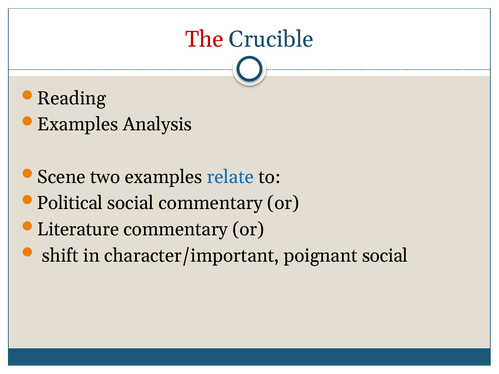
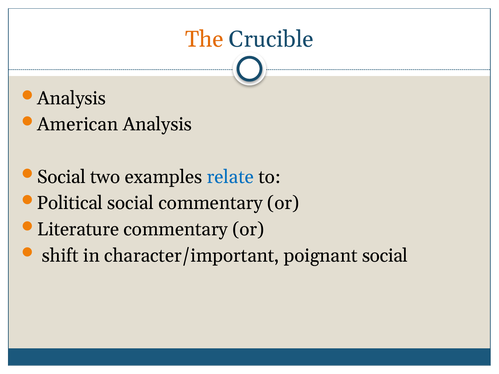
The colour: red -> orange
Reading at (72, 98): Reading -> Analysis
Examples at (78, 125): Examples -> American
Scene at (61, 177): Scene -> Social
